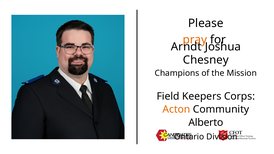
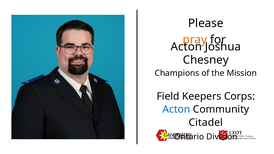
Arndt at (186, 47): Arndt -> Acton
Acton at (176, 109) colour: orange -> blue
Alberto: Alberto -> Citadel
